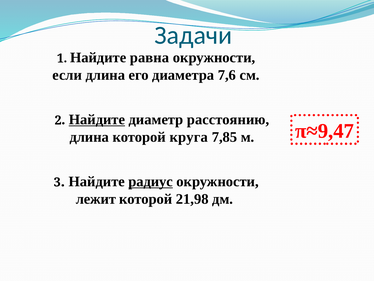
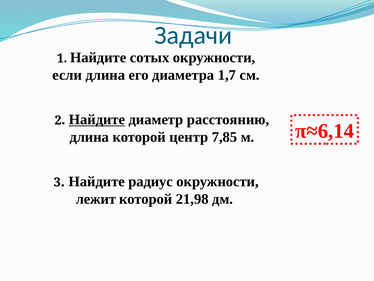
равна: равна -> сотых
7,6: 7,6 -> 1,7
π≈9,47: π≈9,47 -> π≈6,14
круга: круга -> центр
радиус underline: present -> none
